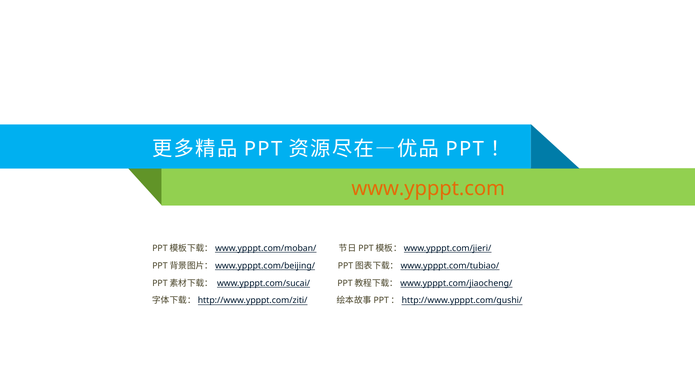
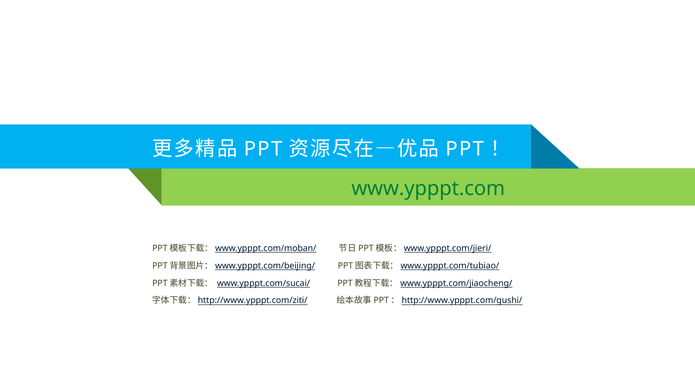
www.ypppt.com colour: orange -> green
